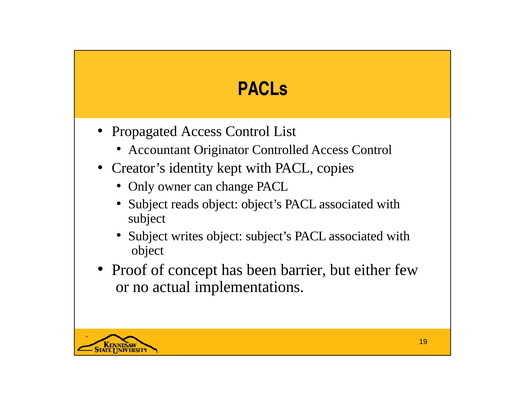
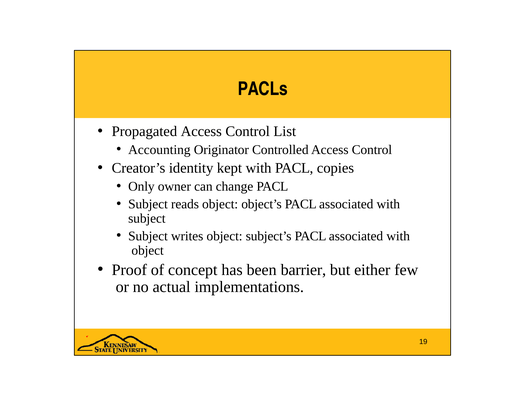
Accountant: Accountant -> Accounting
